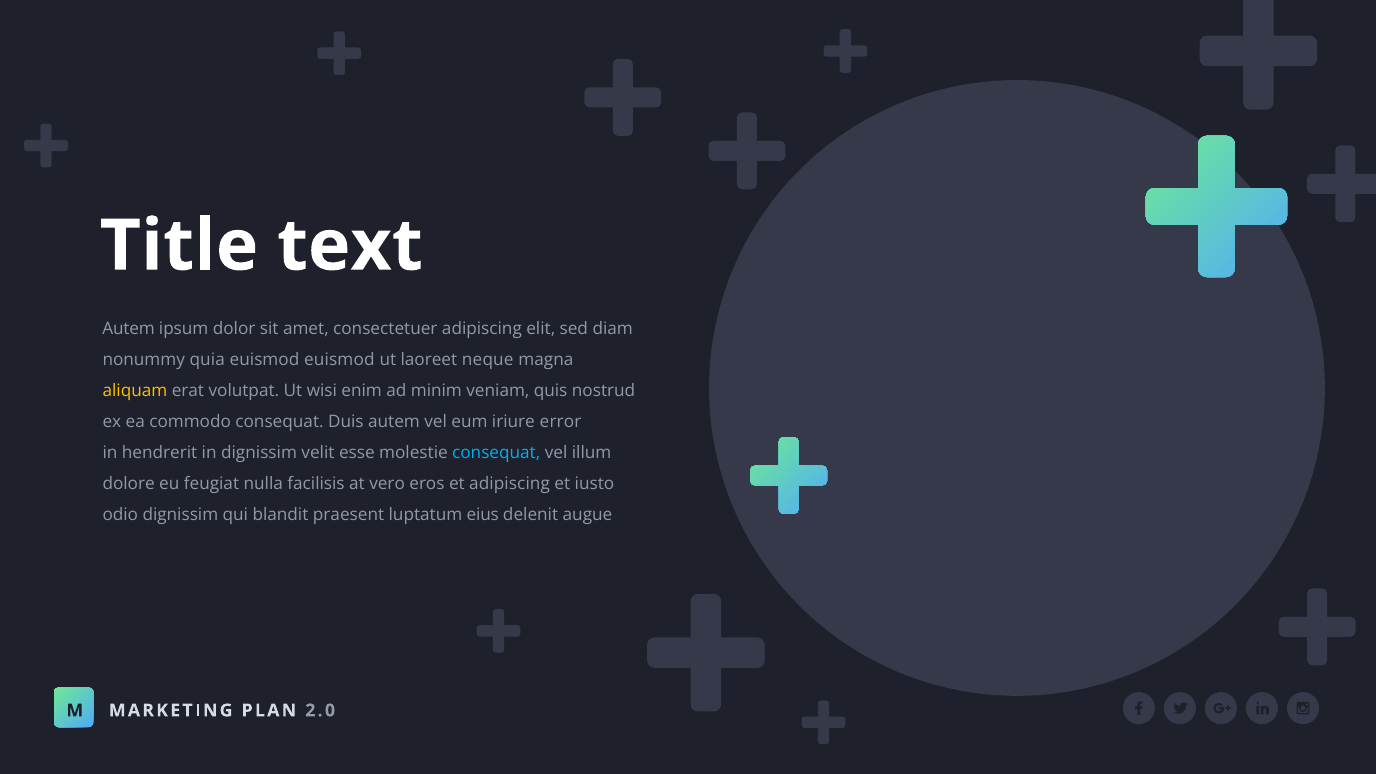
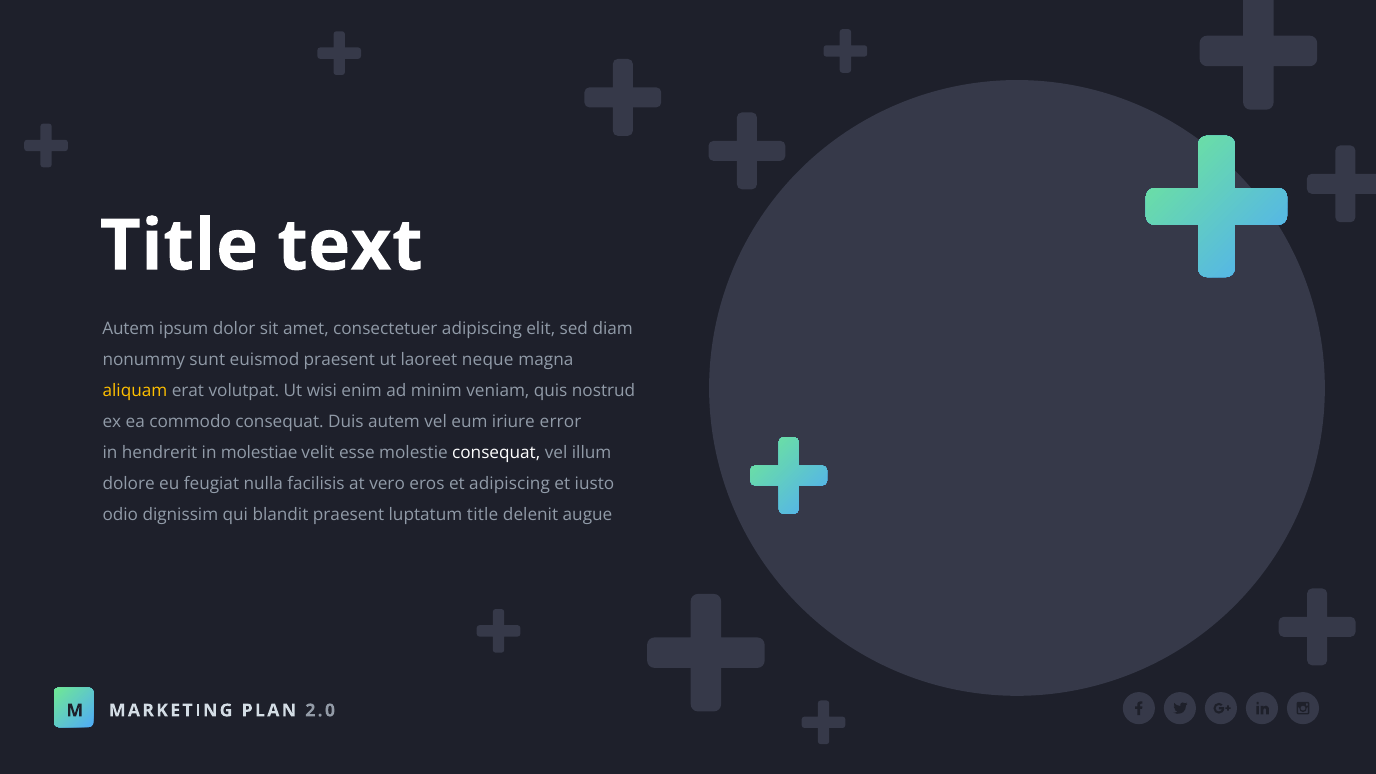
quia: quia -> sunt
euismod euismod: euismod -> praesent
in dignissim: dignissim -> molestiae
consequat at (496, 453) colour: light blue -> white
luptatum eius: eius -> title
